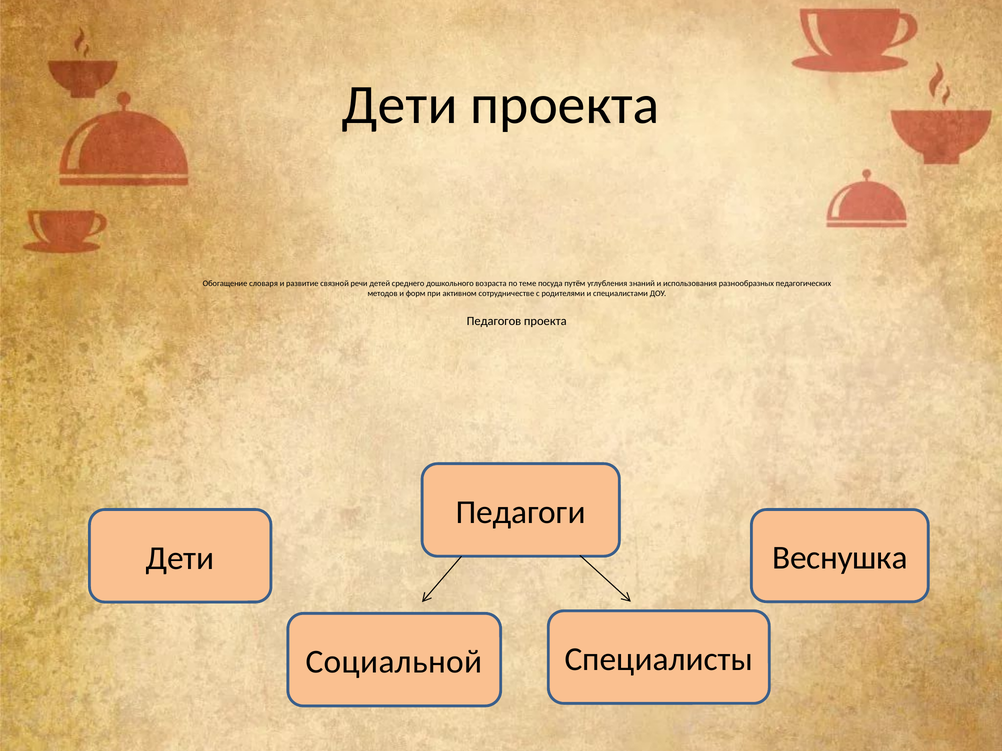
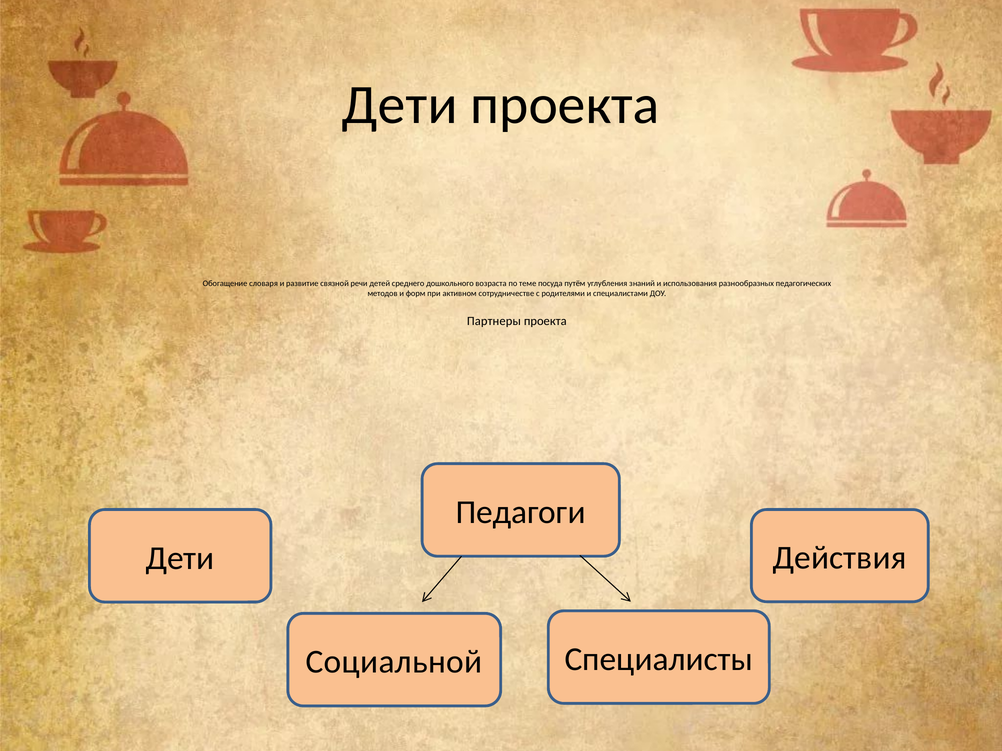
Педагогов: Педагогов -> Партнеры
Веснушка: Веснушка -> Действия
